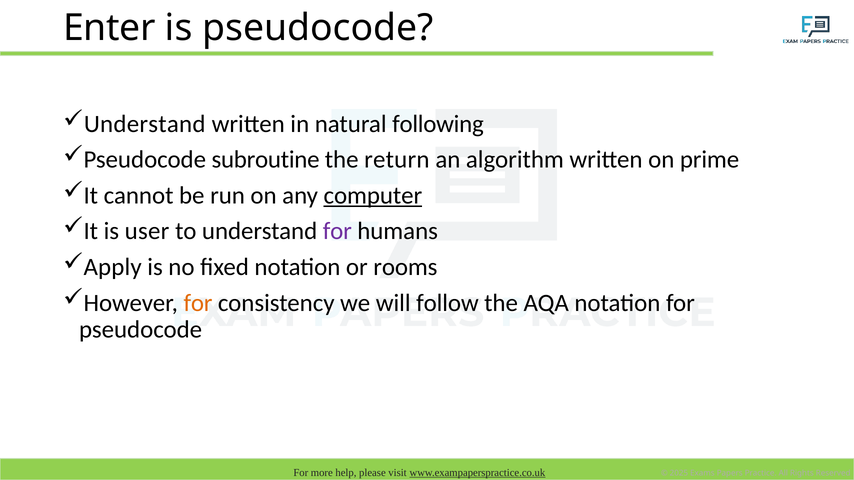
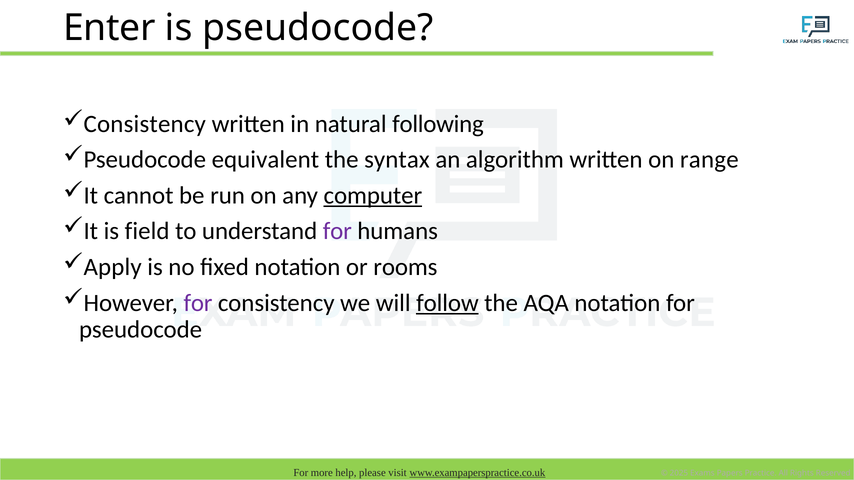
Understand at (145, 124): Understand -> Consistency
subroutine: subroutine -> equivalent
return: return -> syntax
prime: prime -> range
user: user -> field
for at (198, 303) colour: orange -> purple
follow underline: none -> present
